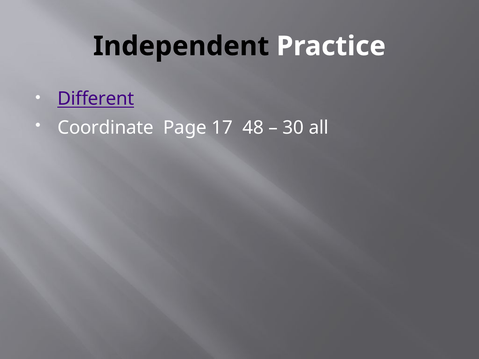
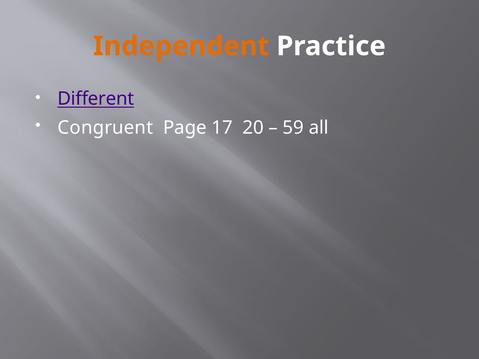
Independent colour: black -> orange
Coordinate: Coordinate -> Congruent
48: 48 -> 20
30: 30 -> 59
